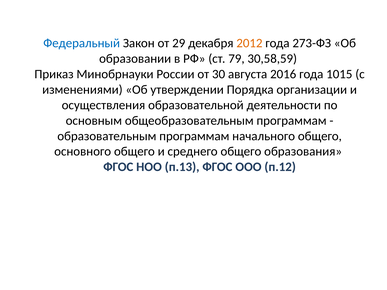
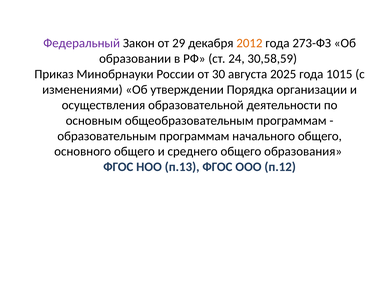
Федеральный colour: blue -> purple
79: 79 -> 24
2016: 2016 -> 2025
